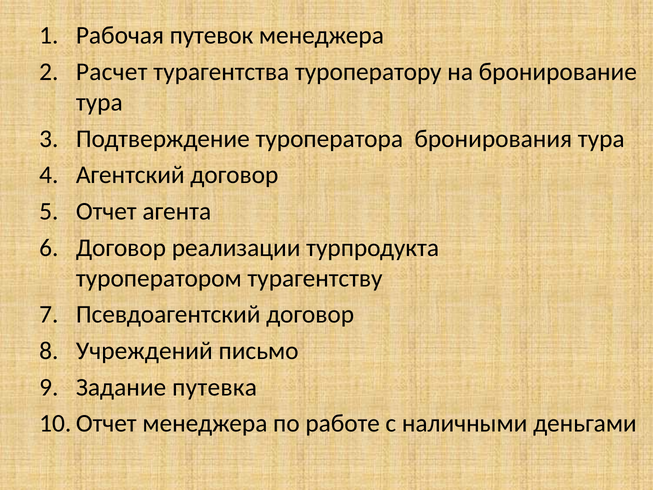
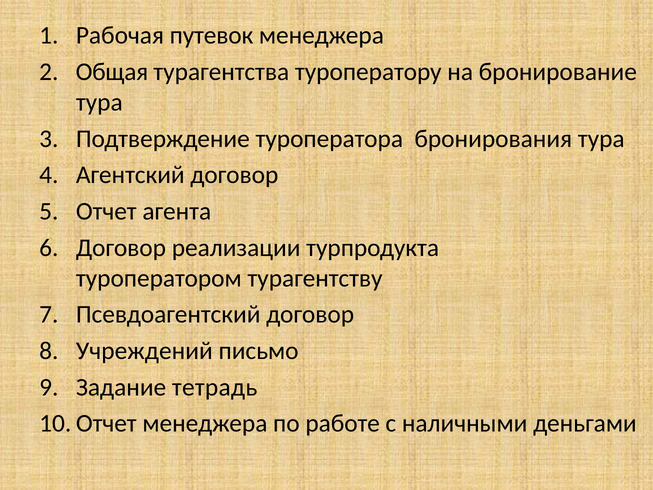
Расчет: Расчет -> Общая
путевка: путевка -> тетрадь
